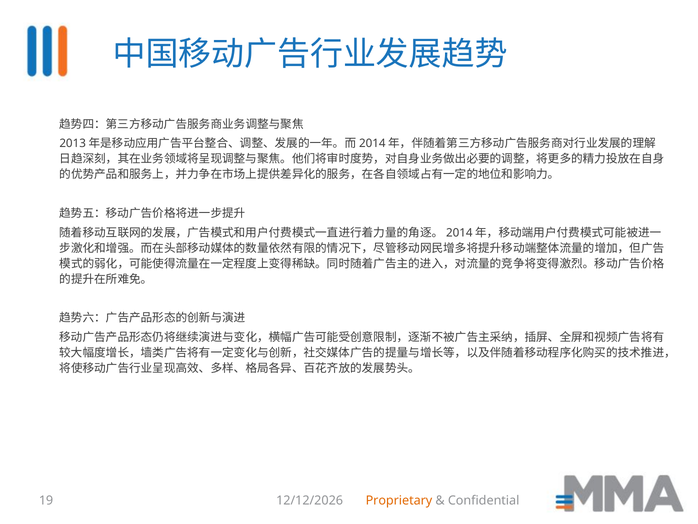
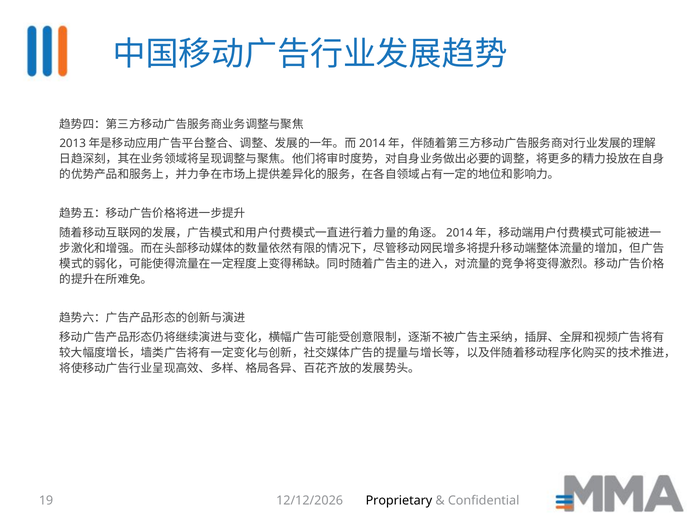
Proprietary colour: orange -> black
